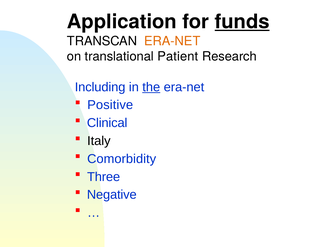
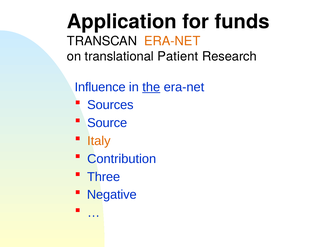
funds underline: present -> none
Including: Including -> Influence
Positive: Positive -> Sources
Clinical: Clinical -> Source
Italy colour: black -> orange
Comorbidity: Comorbidity -> Contribution
